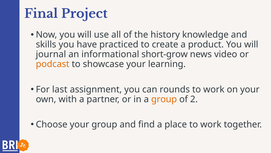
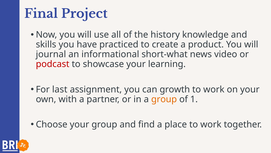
short-grow: short-grow -> short-what
podcast colour: orange -> red
rounds: rounds -> growth
2: 2 -> 1
